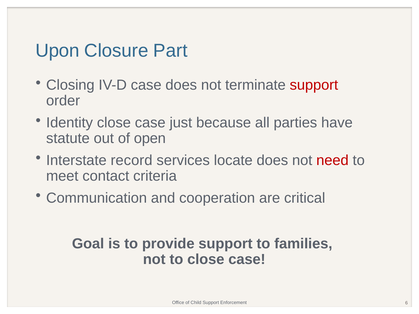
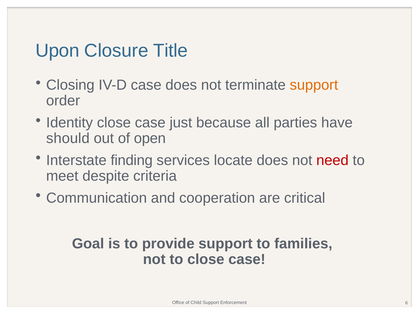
Part: Part -> Title
support at (314, 85) colour: red -> orange
statute: statute -> should
record: record -> finding
contact: contact -> despite
